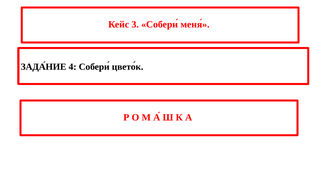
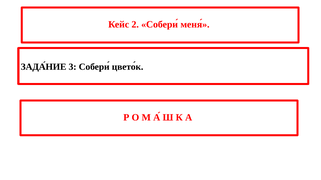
3: 3 -> 2
4: 4 -> 3
